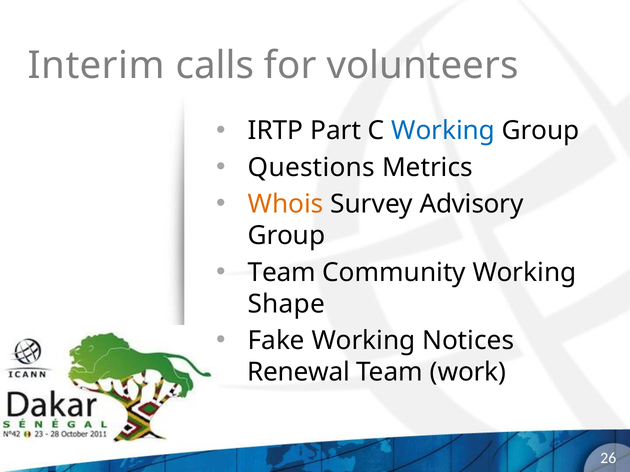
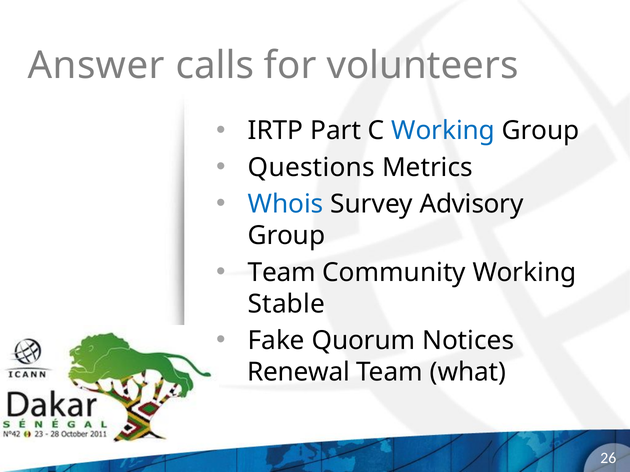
Interim: Interim -> Answer
Whois colour: orange -> blue
Shape: Shape -> Stable
Fake Working: Working -> Quorum
work: work -> what
